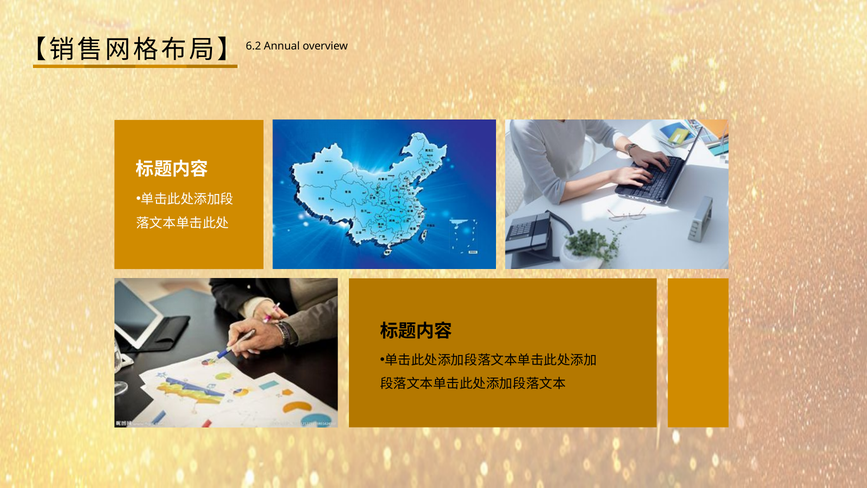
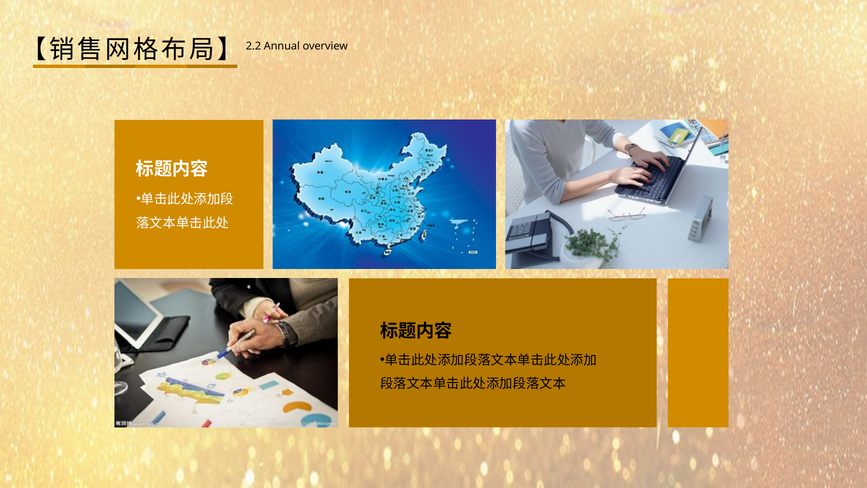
6.2: 6.2 -> 2.2
